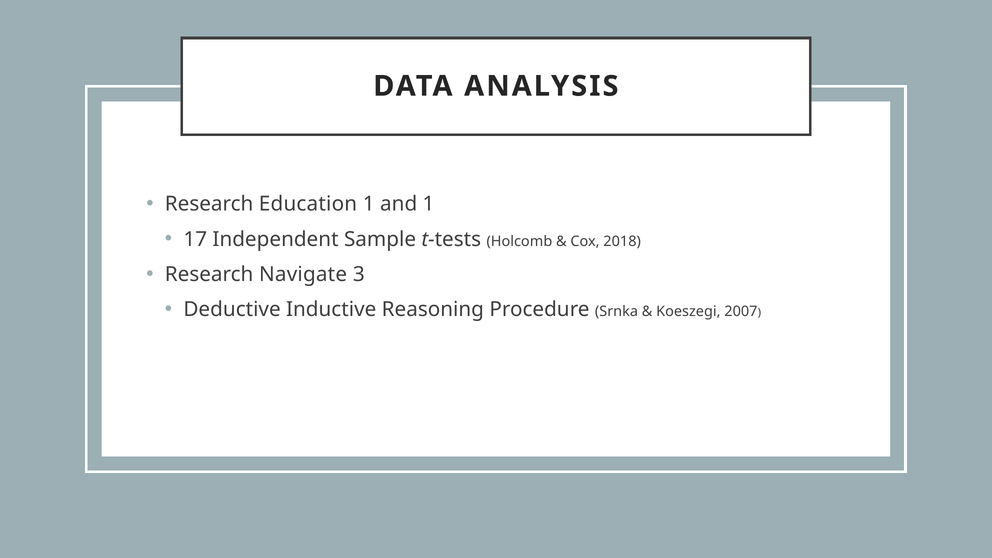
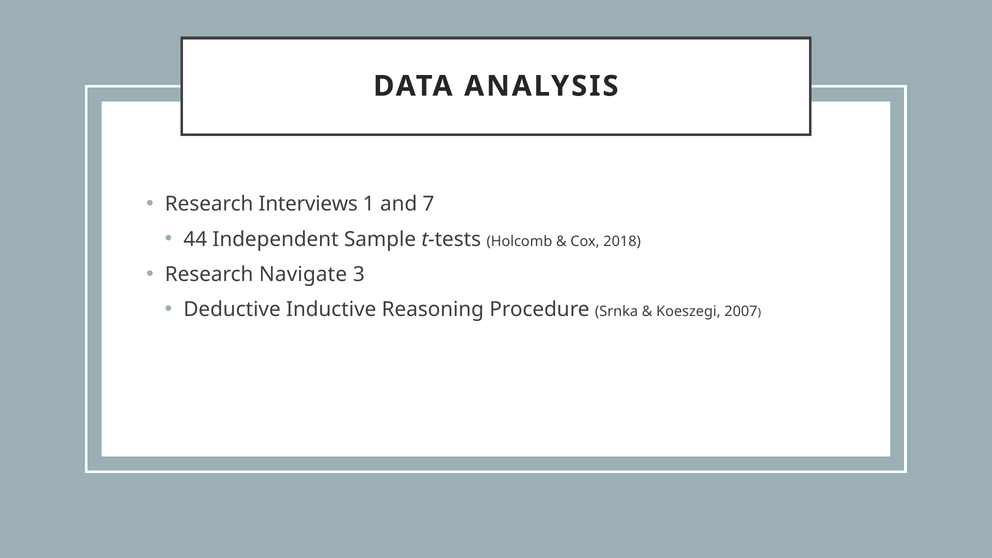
Education: Education -> Interviews
and 1: 1 -> 7
17: 17 -> 44
